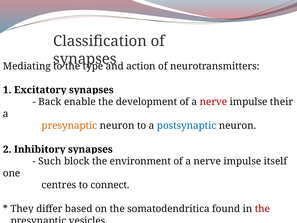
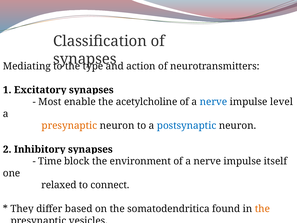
Back: Back -> Most
development: development -> acetylcholine
nerve at (213, 102) colour: red -> blue
their: their -> level
Such: Such -> Time
centres: centres -> relaxed
the at (262, 209) colour: red -> orange
